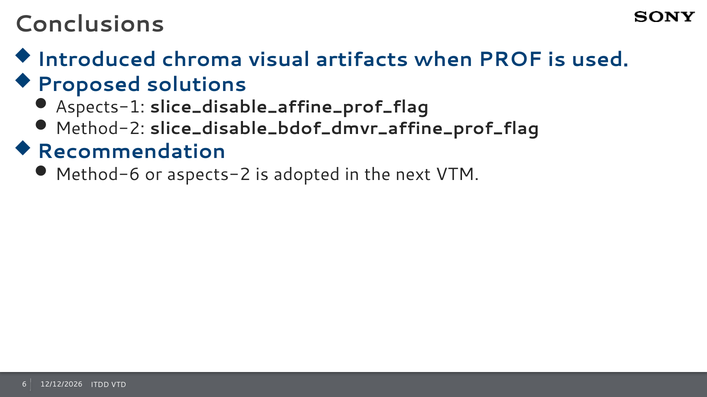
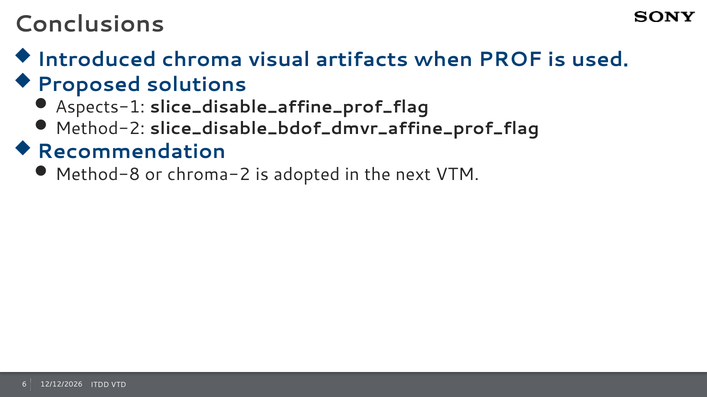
Method-6: Method-6 -> Method-8
aspects-2: aspects-2 -> chroma-2
